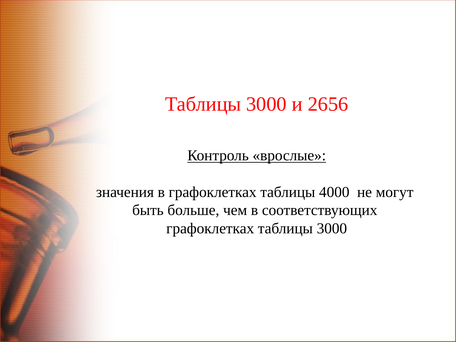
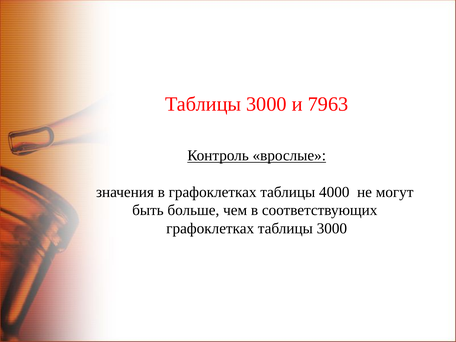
2656: 2656 -> 7963
